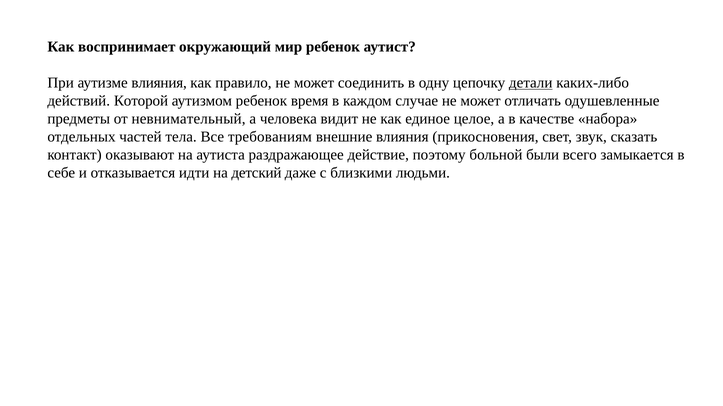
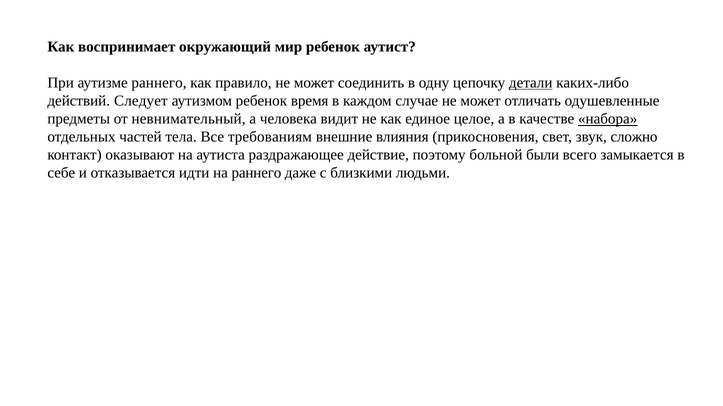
аутизме влияния: влияния -> раннего
Которой: Которой -> Следует
набора underline: none -> present
сказать: сказать -> сложно
на детский: детский -> раннего
